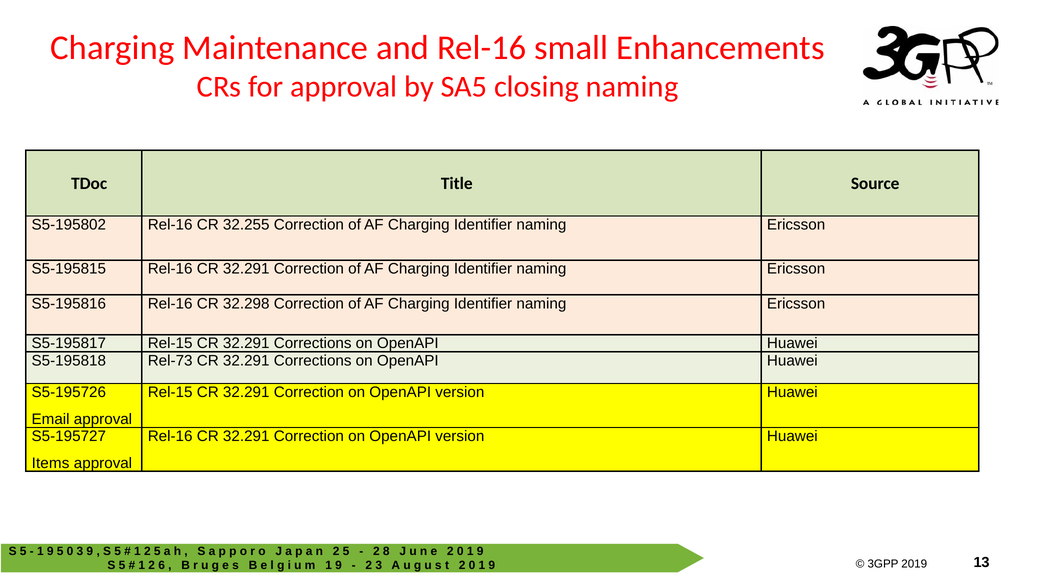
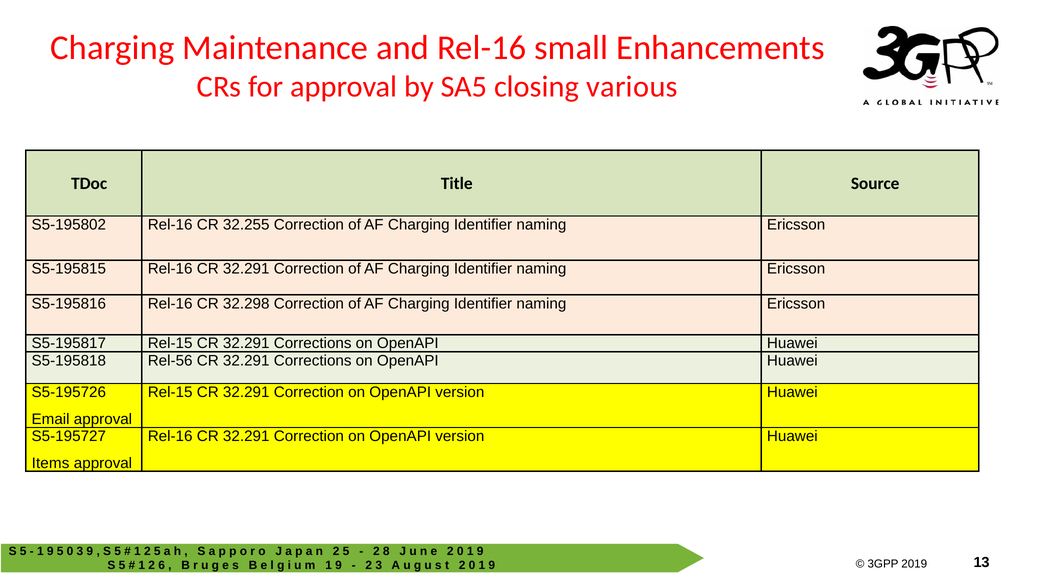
closing naming: naming -> various
Rel-73: Rel-73 -> Rel-56
